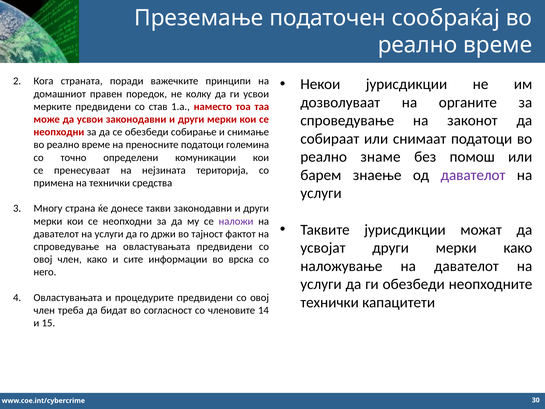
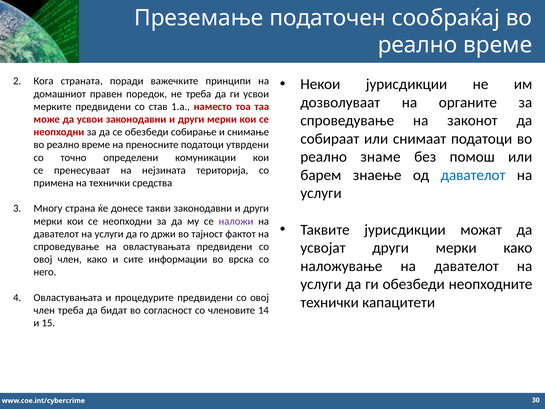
не колку: колку -> треба
големина: големина -> утврдени
давателот at (473, 175) colour: purple -> blue
